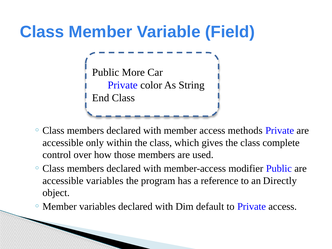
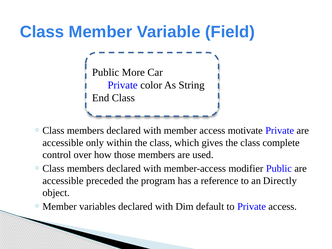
methods: methods -> motivate
accessible variables: variables -> preceded
